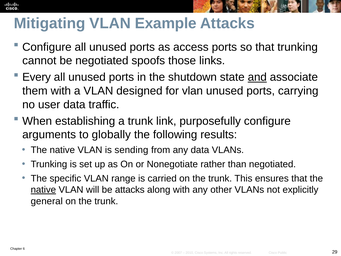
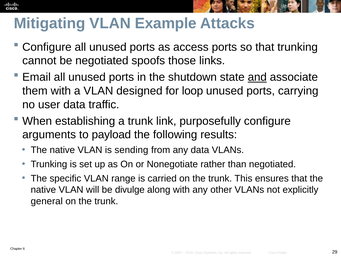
Every: Every -> Email
for vlan: vlan -> loop
globally: globally -> payload
native at (43, 190) underline: present -> none
be attacks: attacks -> divulge
